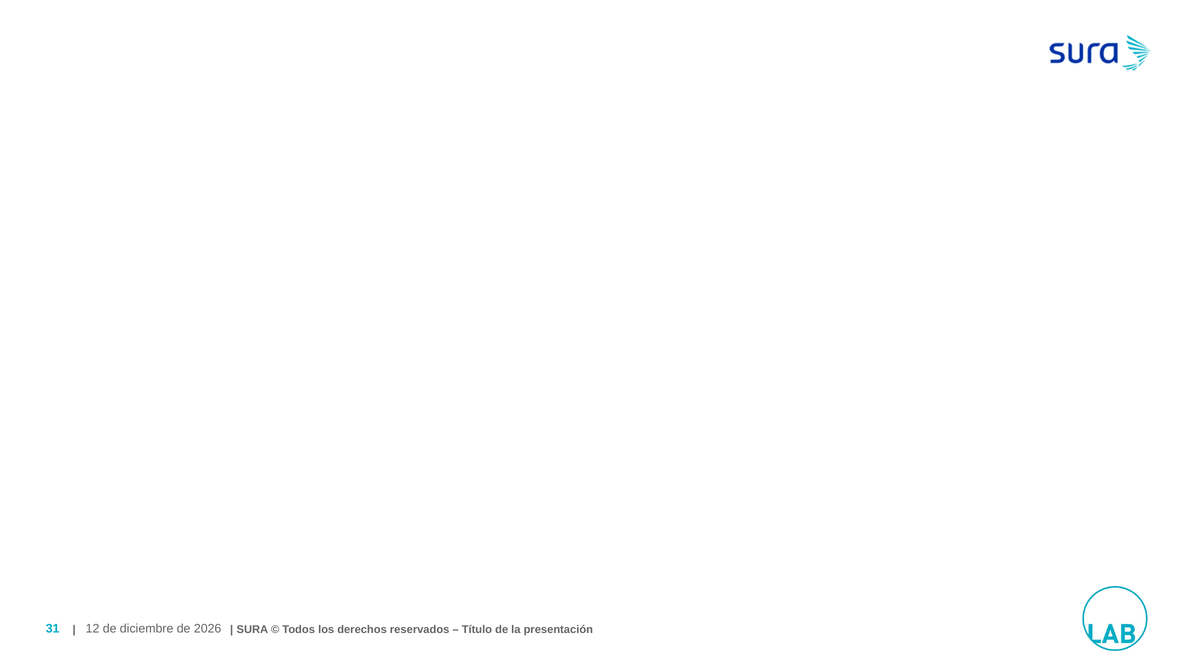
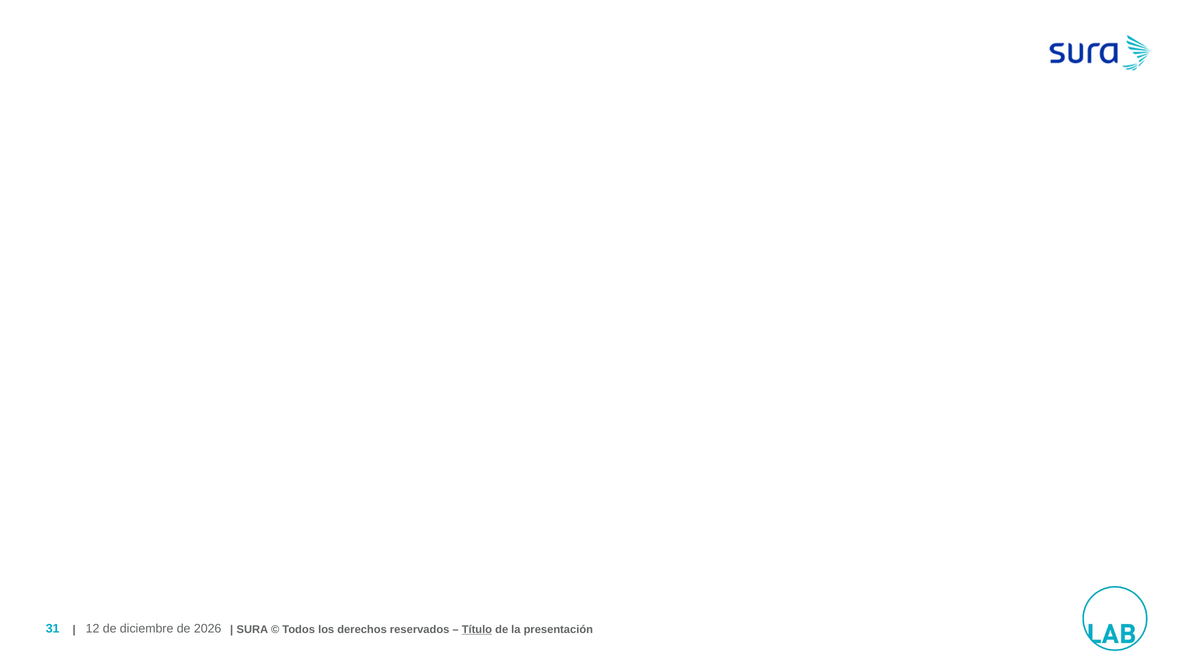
Título underline: none -> present
